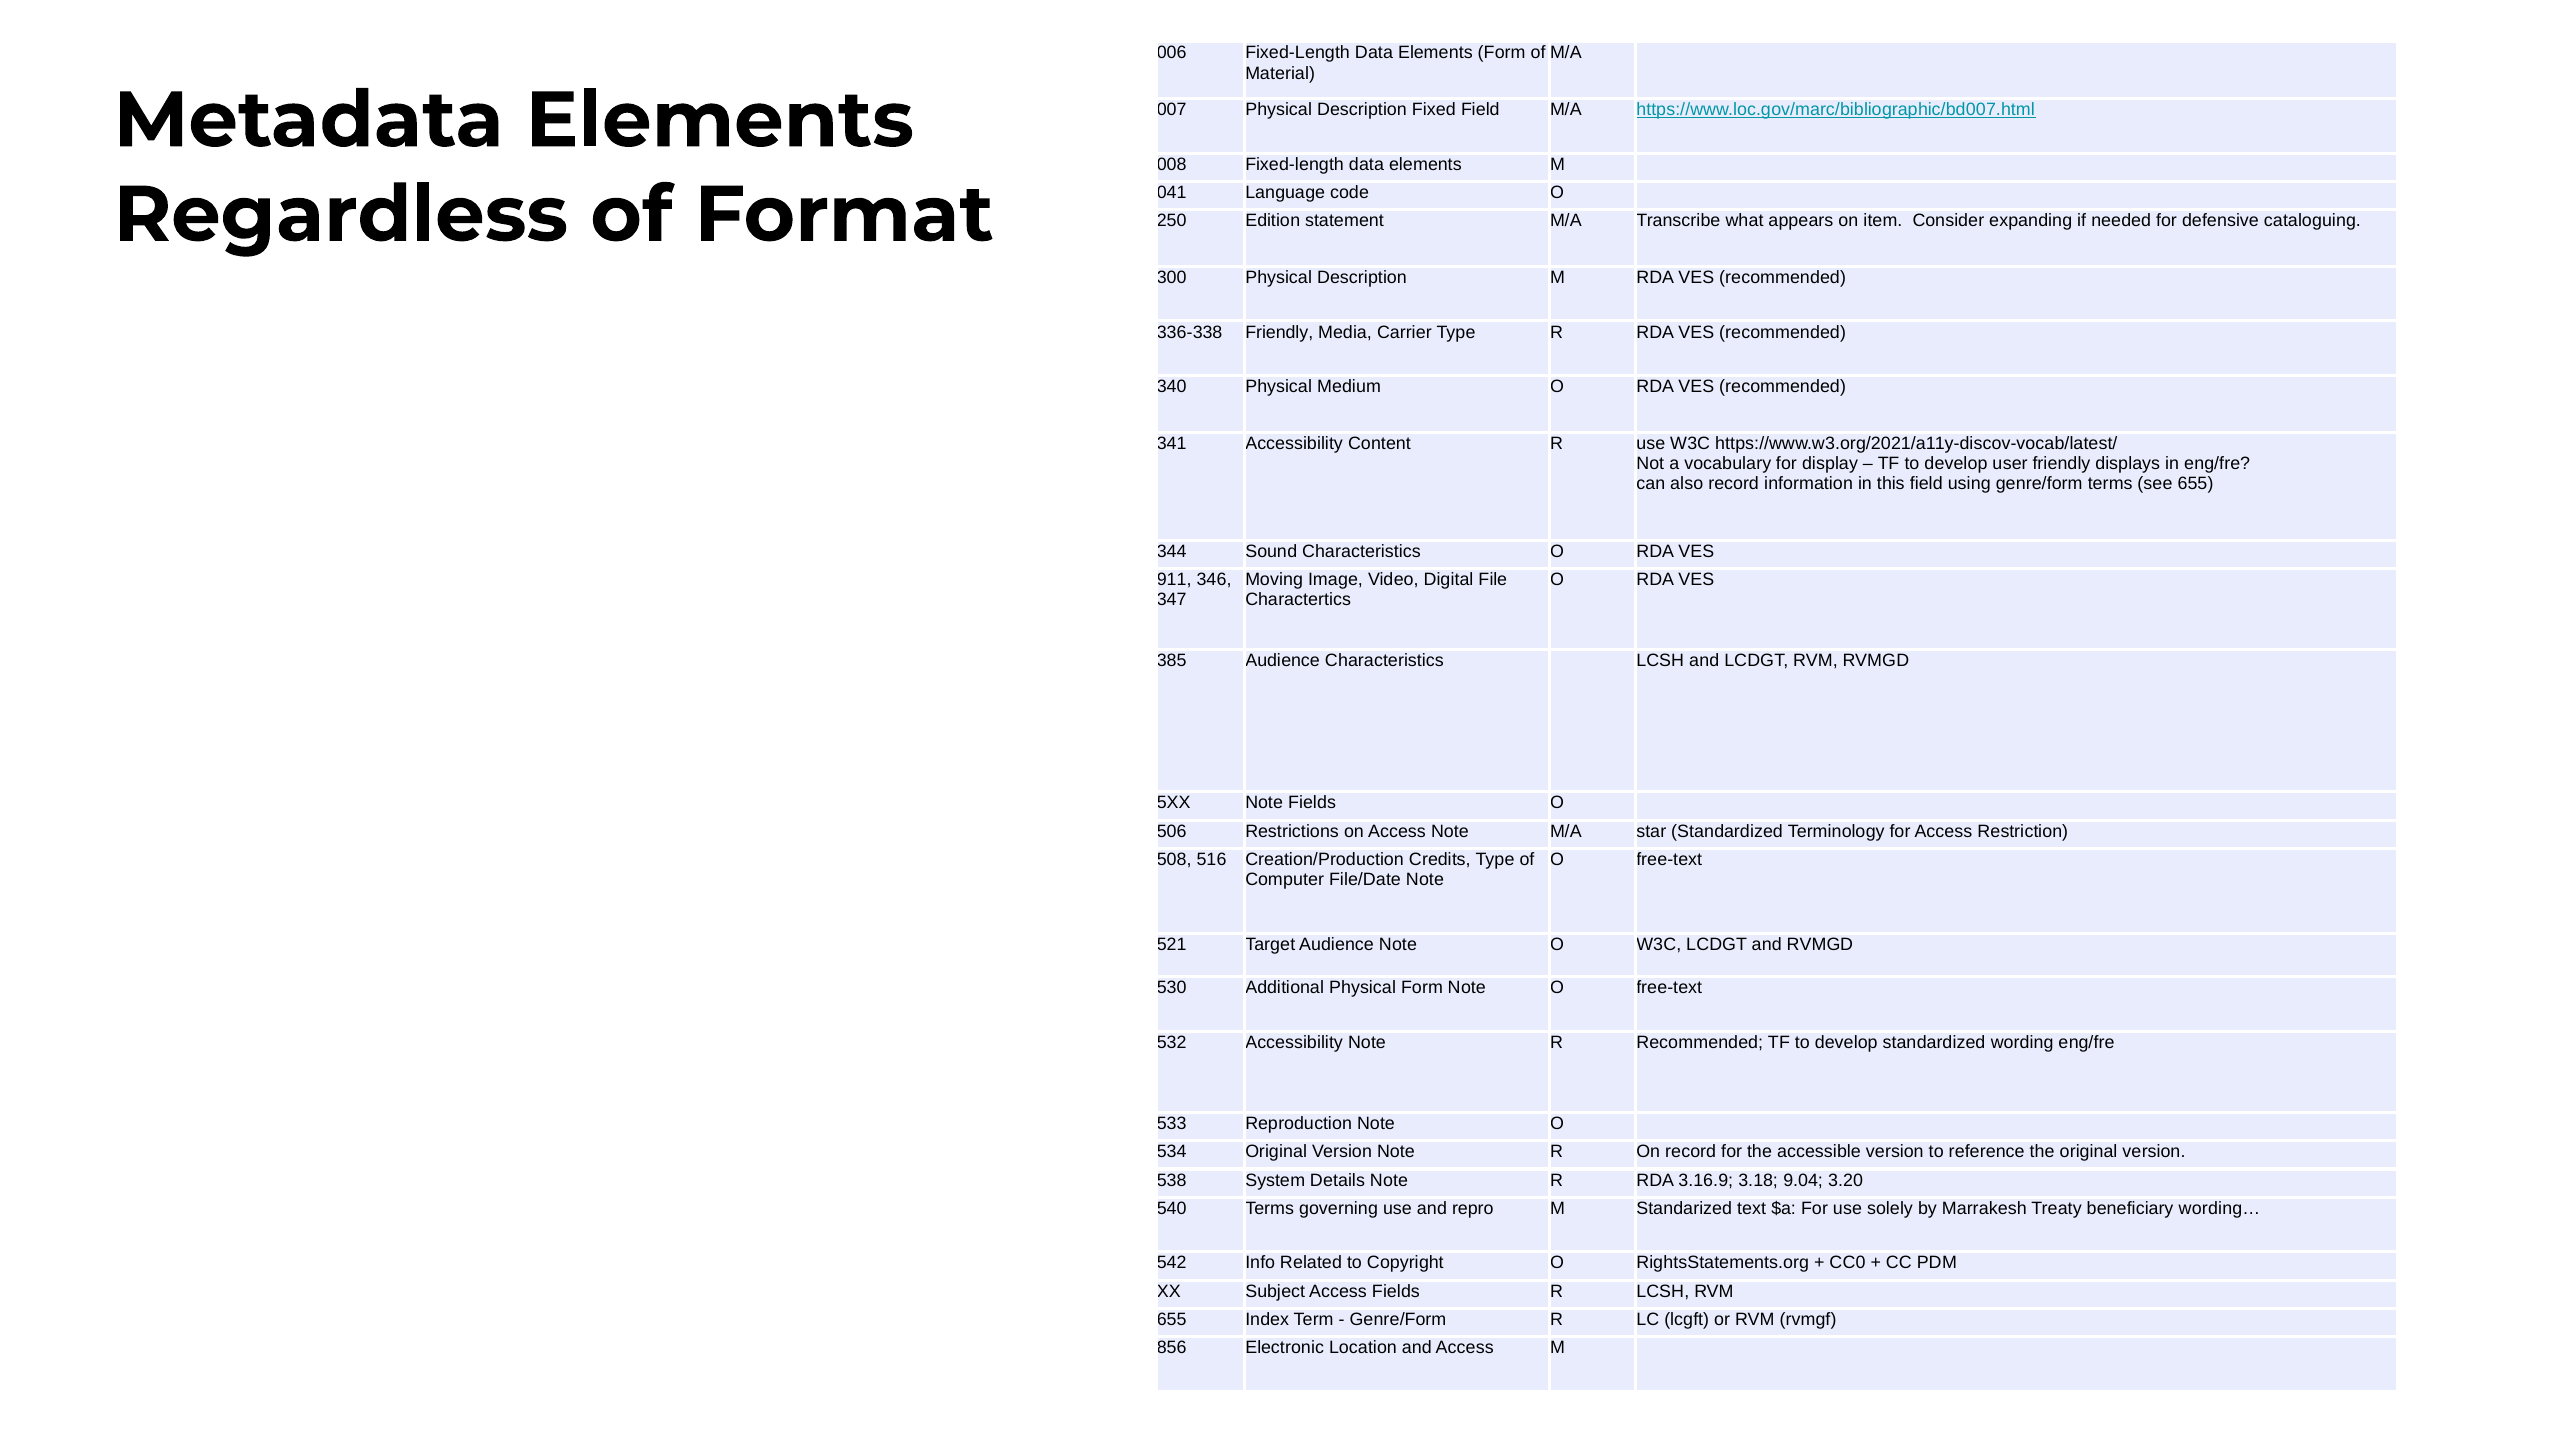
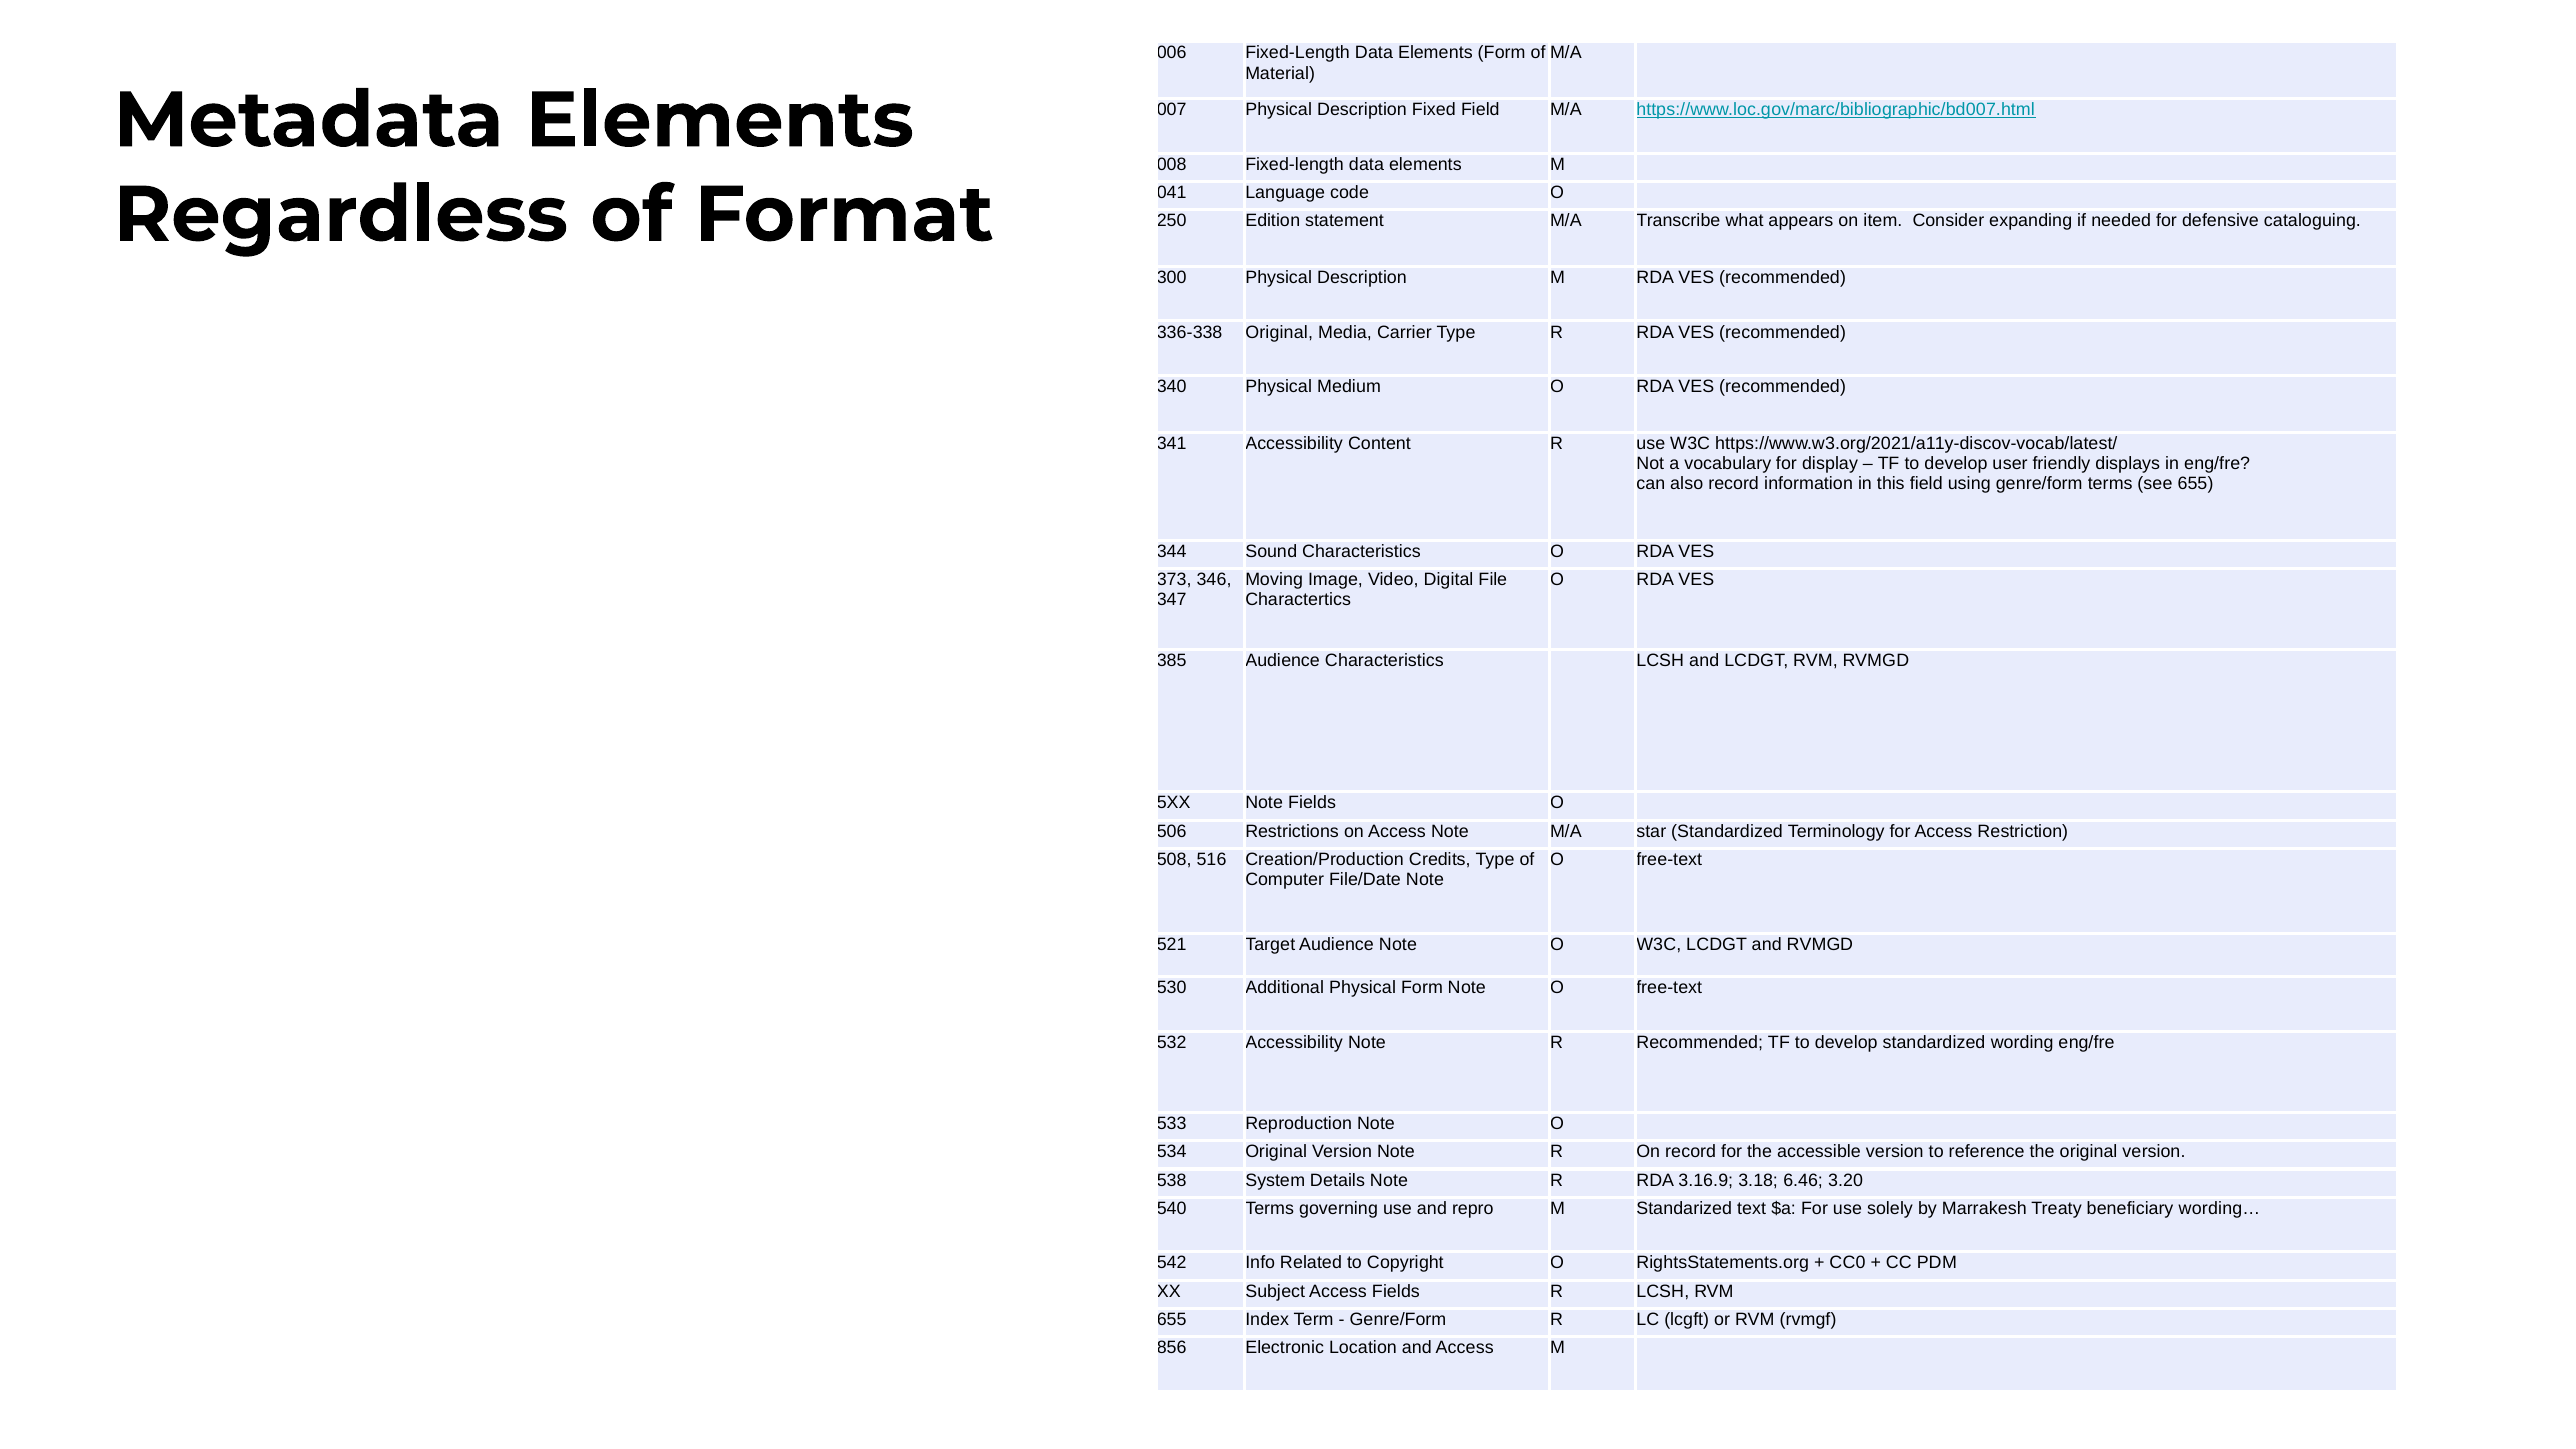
336-338 Friendly: Friendly -> Original
911: 911 -> 373
9.04: 9.04 -> 6.46
